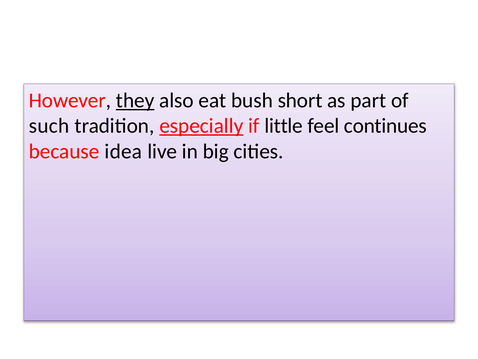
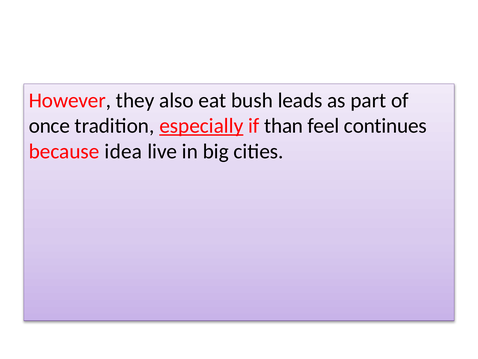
they underline: present -> none
short: short -> leads
such: such -> once
little: little -> than
